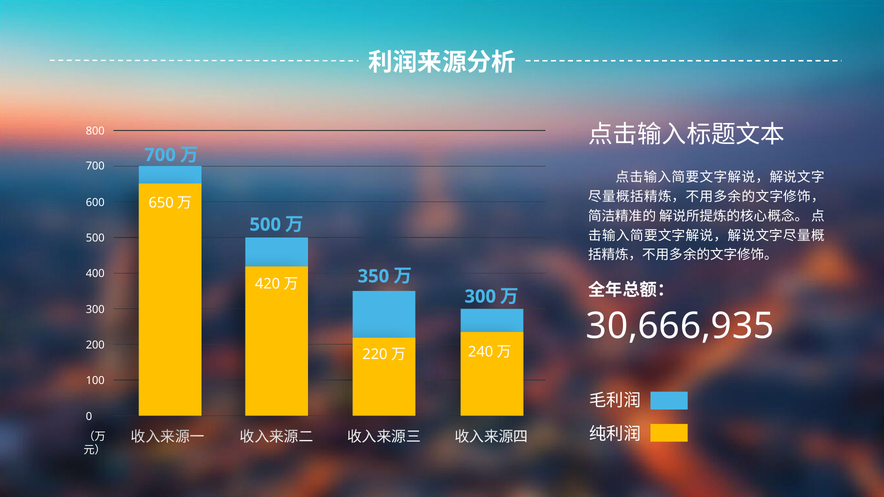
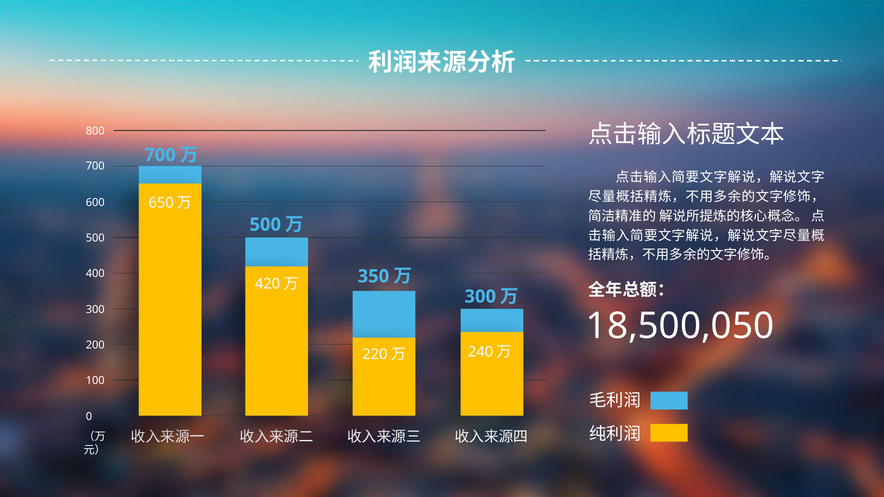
30,666,935: 30,666,935 -> 18,500,050
